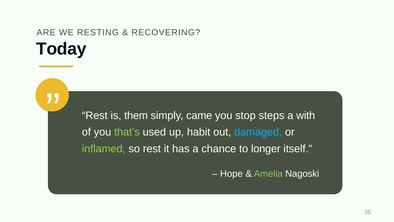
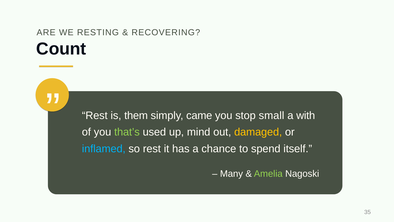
Today: Today -> Count
steps: steps -> small
habit: habit -> mind
damaged colour: light blue -> yellow
inflamed colour: light green -> light blue
longer: longer -> spend
Hope: Hope -> Many
